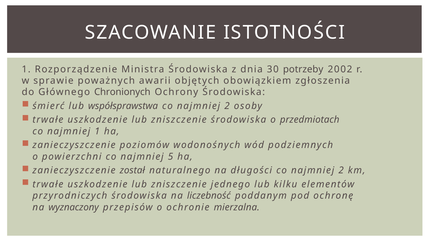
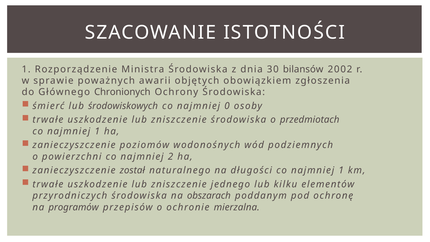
potrzeby: potrzeby -> bilansów
współsprawstwa: współsprawstwa -> środowiskowych
2 at (227, 106): 2 -> 0
5: 5 -> 2
długości co najmniej 2: 2 -> 1
liczebność: liczebność -> obszarach
wyznaczony: wyznaczony -> programów
